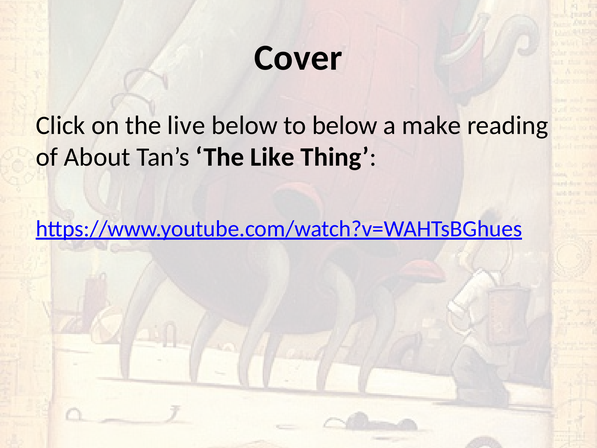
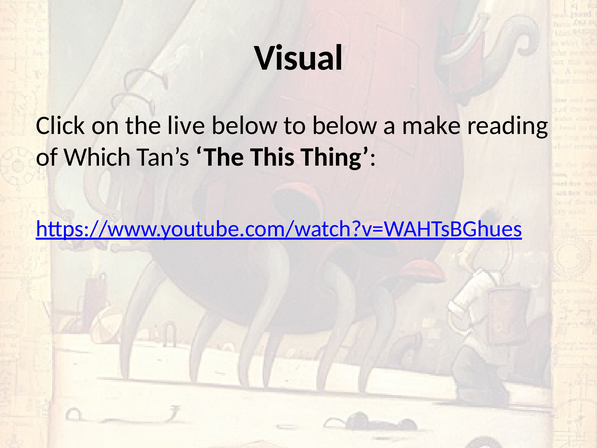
Cover: Cover -> Visual
About: About -> Which
Like: Like -> This
